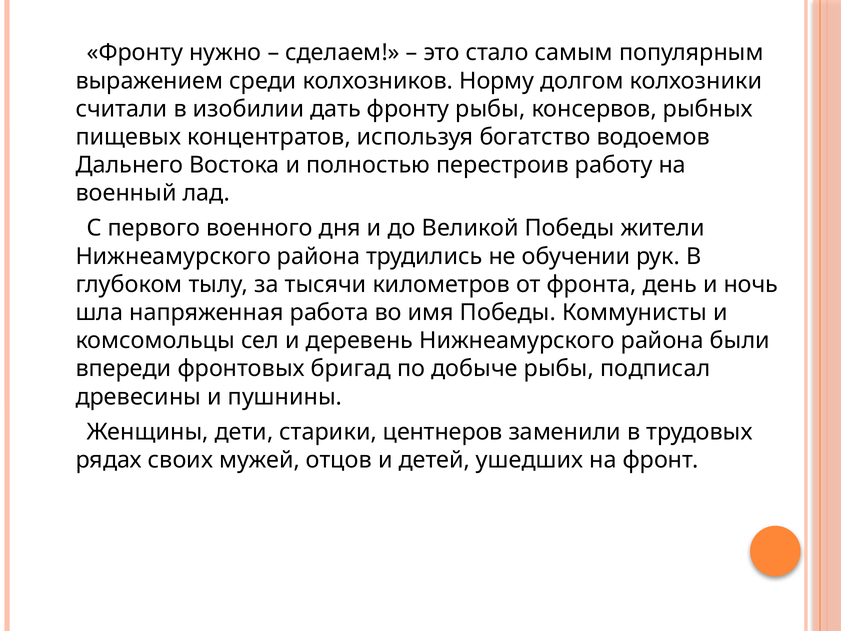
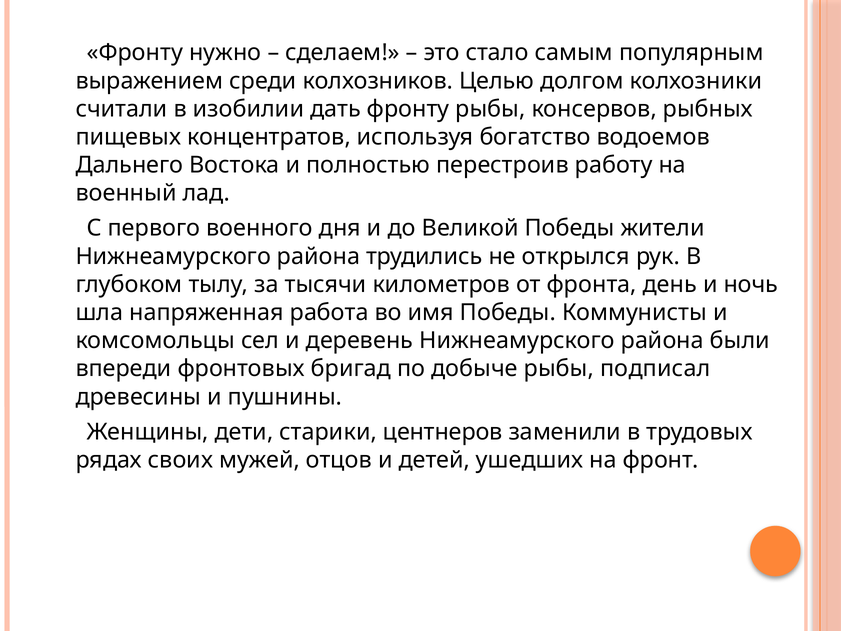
Норму: Норму -> Целью
обучении: обучении -> открылся
